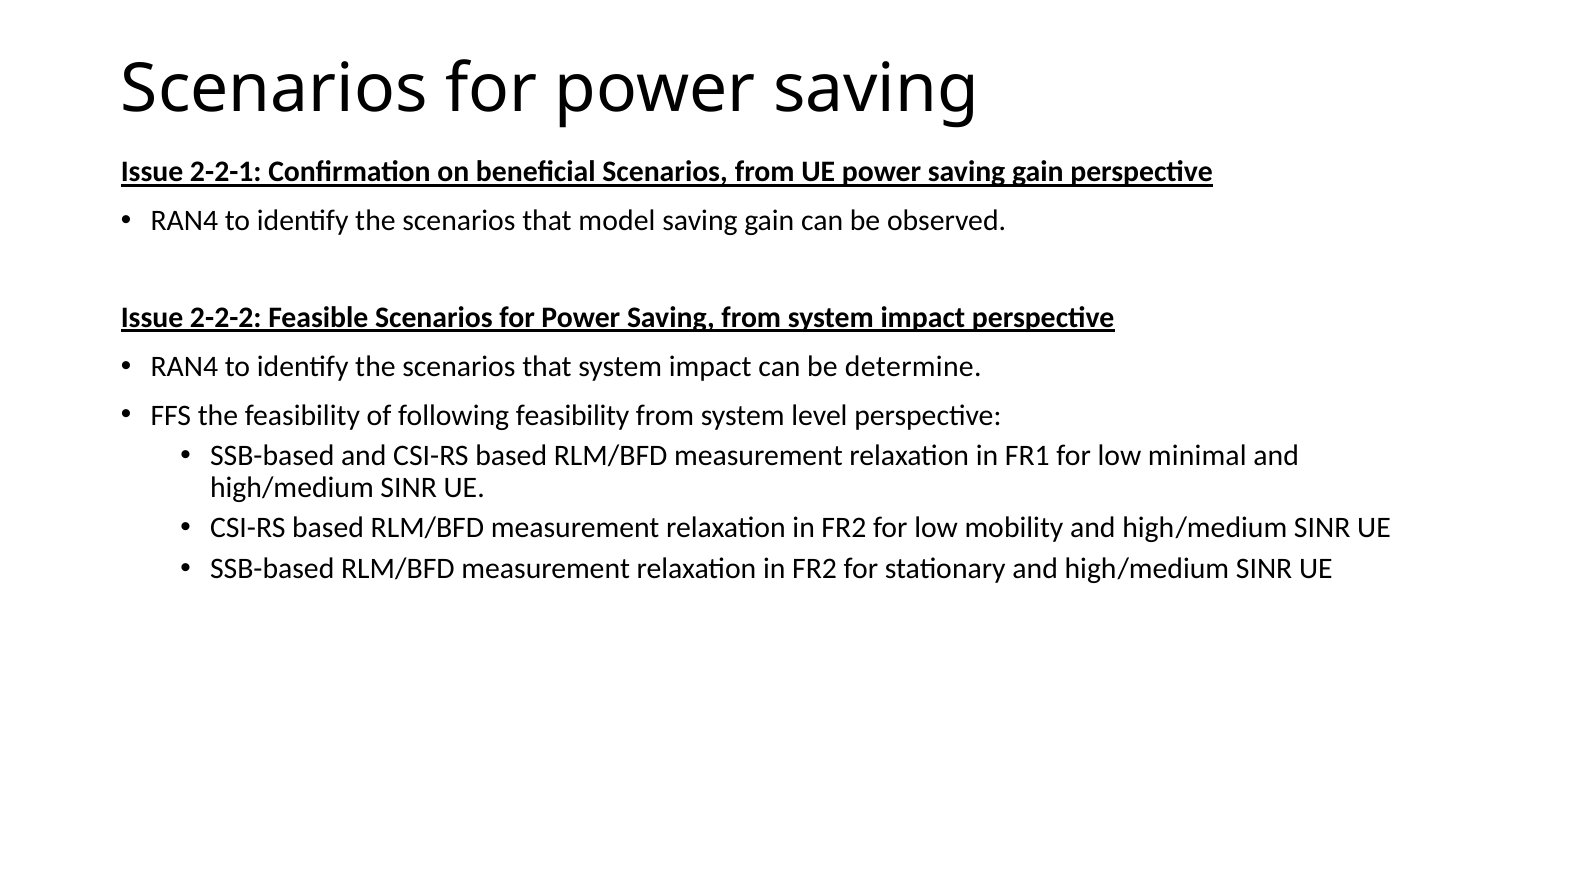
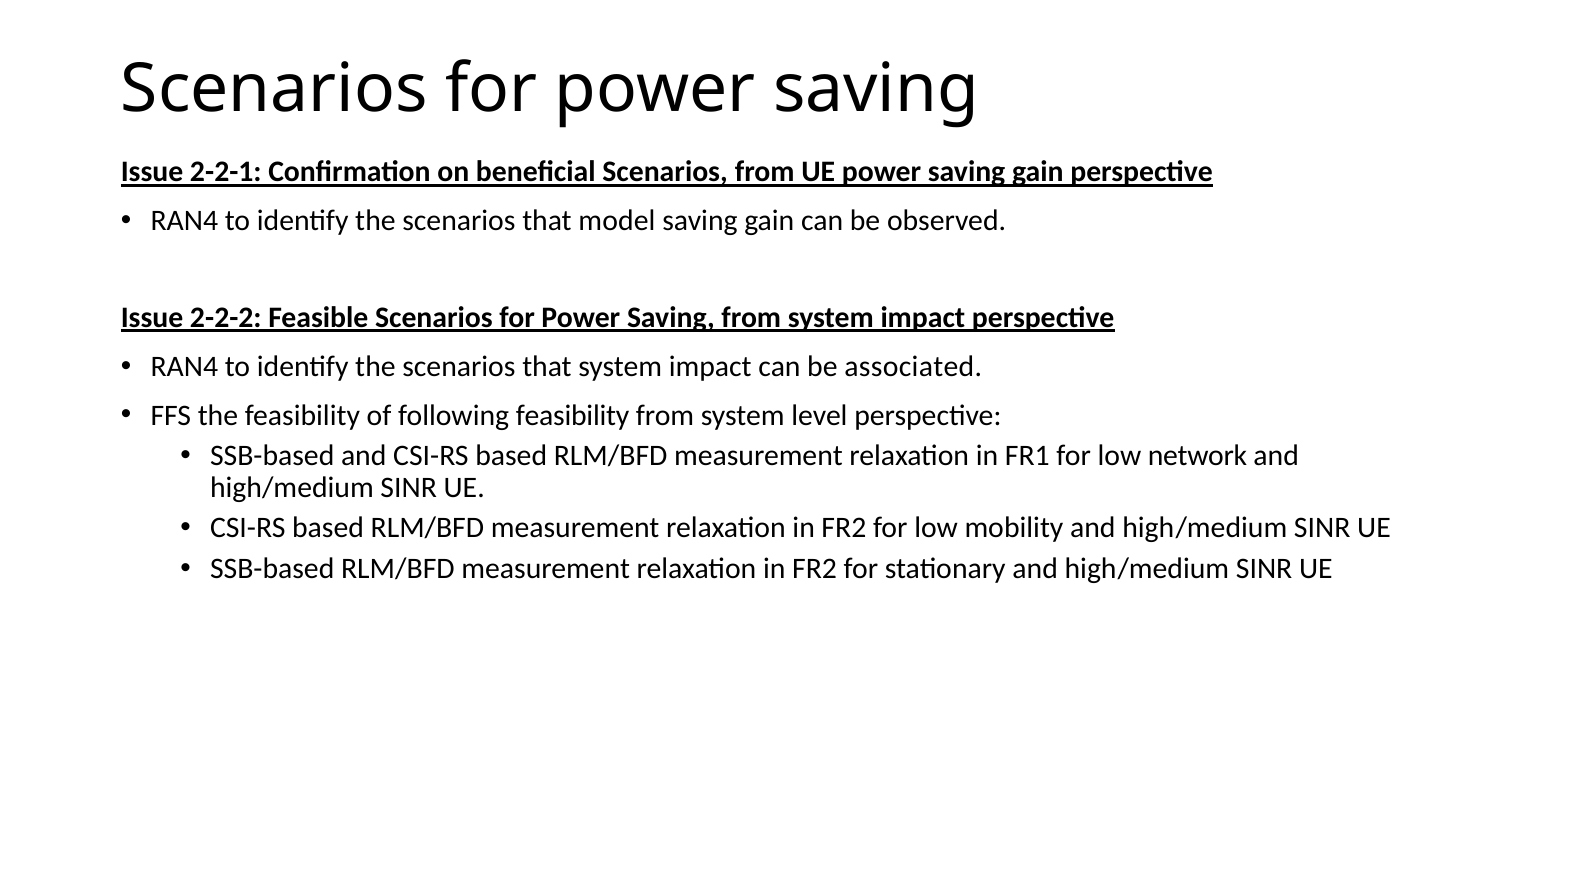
determine: determine -> associated
minimal: minimal -> network
